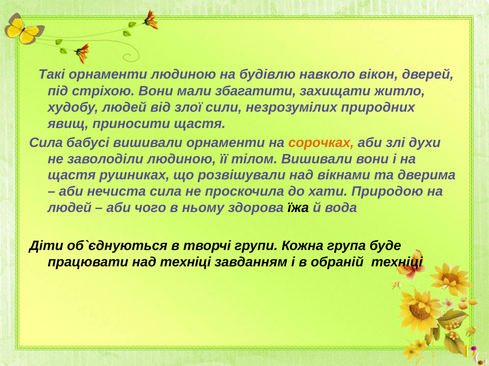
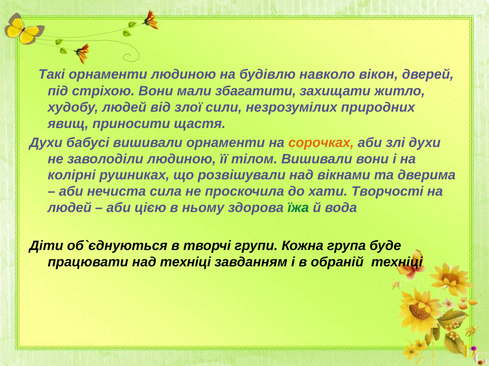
Сила at (46, 143): Сила -> Духи
щастя at (72, 176): щастя -> колірні
Природою: Природою -> Творчості
чого: чого -> цією
їжа colour: black -> green
